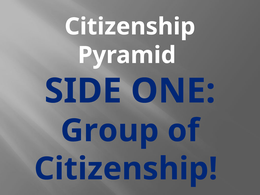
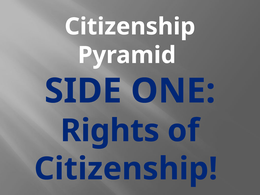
Group: Group -> Rights
